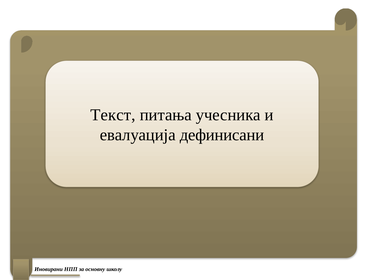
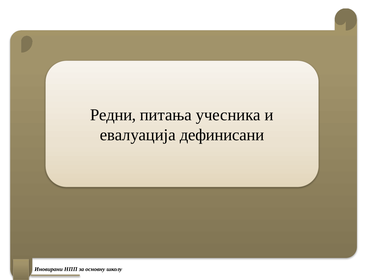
Текст: Текст -> Редни
